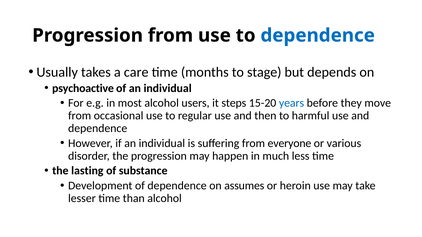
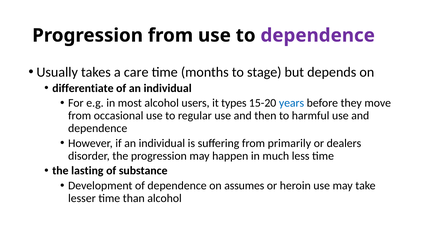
dependence at (318, 35) colour: blue -> purple
psychoactive: psychoactive -> differentiate
steps: steps -> types
everyone: everyone -> primarily
various: various -> dealers
